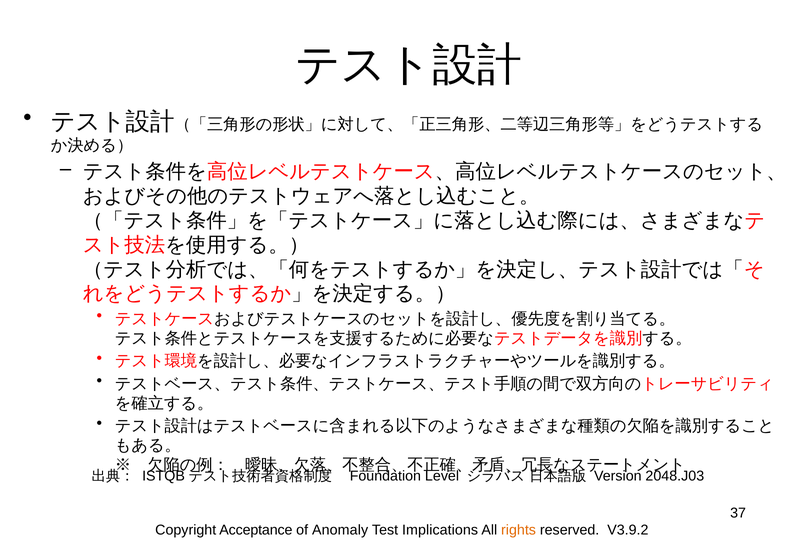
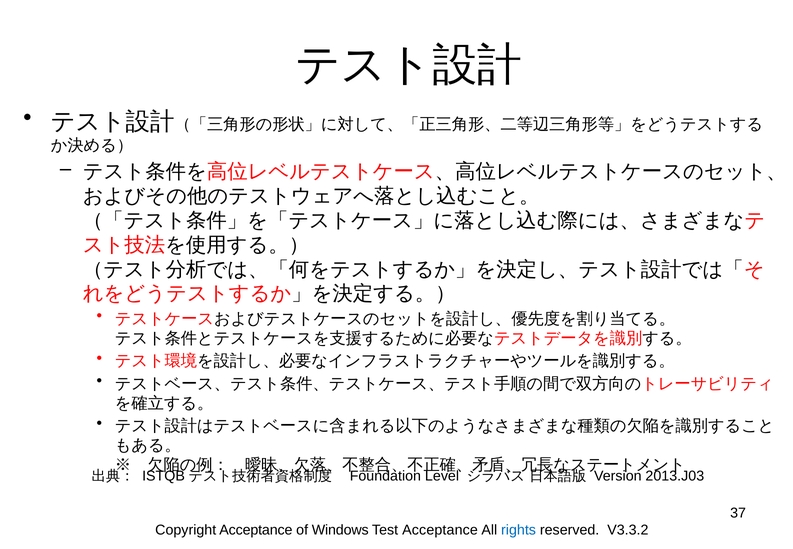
2048.J03: 2048.J03 -> 2013.J03
Anomaly: Anomaly -> Windows
Test Implications: Implications -> Acceptance
rights colour: orange -> blue
V3.9.2: V3.9.2 -> V3.3.2
